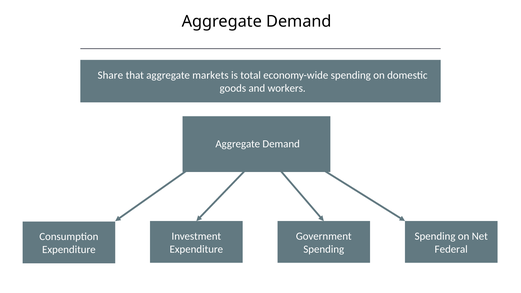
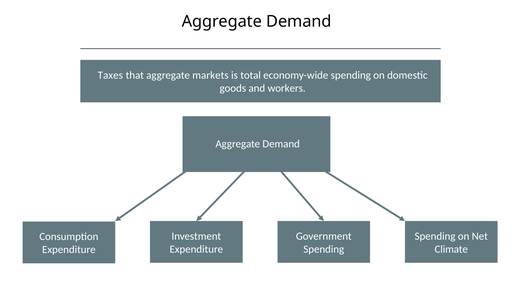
Share: Share -> Taxes
Federal: Federal -> Climate
